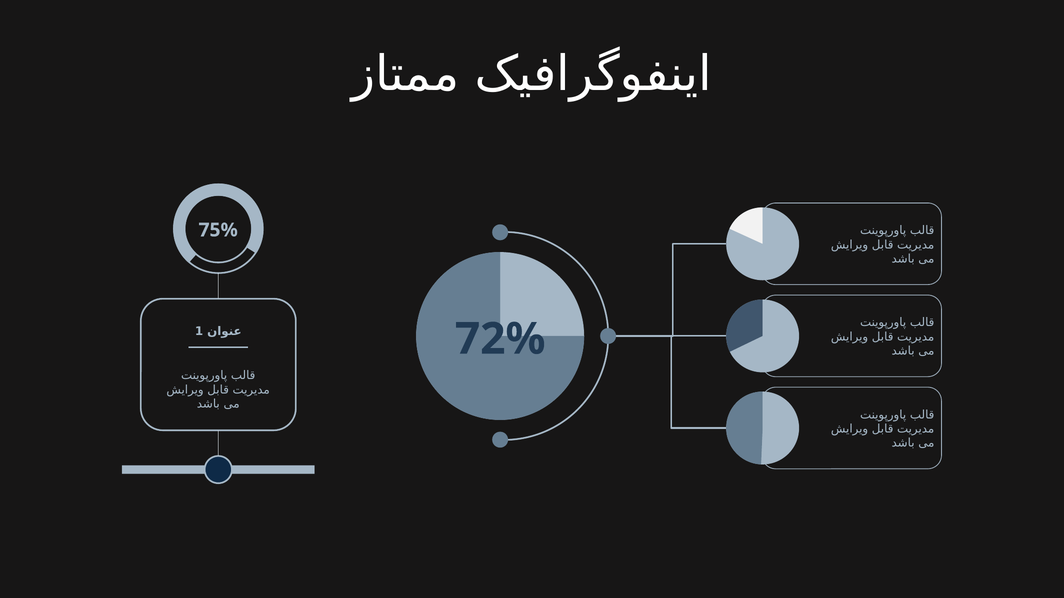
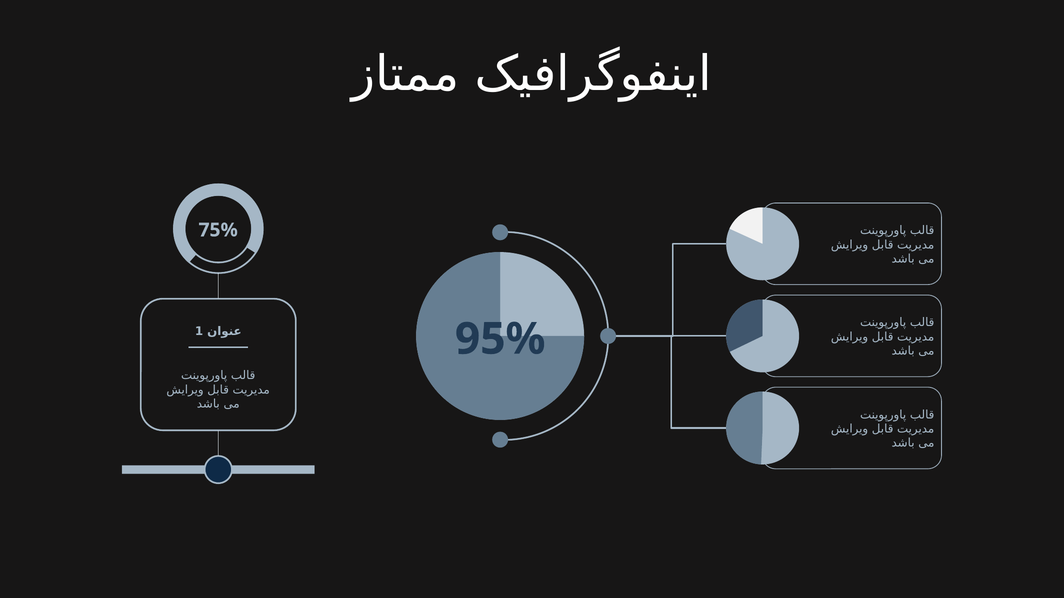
72%: 72% -> 95%
